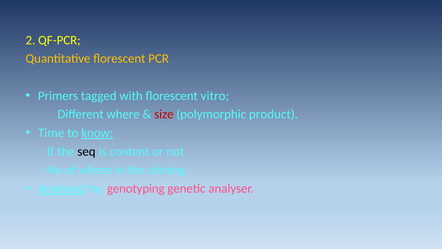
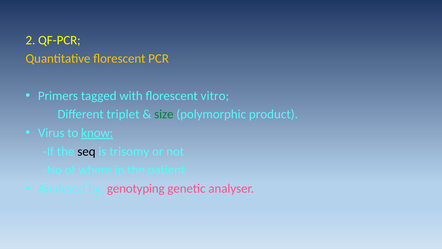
Different where: where -> triplet
size colour: red -> green
Time: Time -> Virus
content: content -> trisomy
cloning: cloning -> patient
Analysed underline: present -> none
